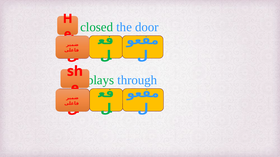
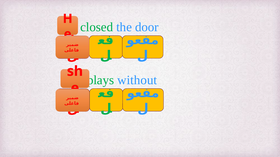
through: through -> without
